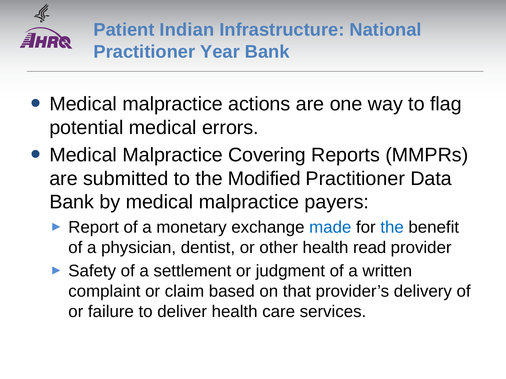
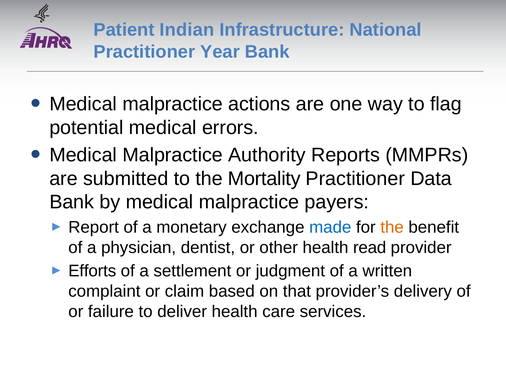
Covering: Covering -> Authority
Modified: Modified -> Mortality
the at (392, 228) colour: blue -> orange
Safety: Safety -> Efforts
